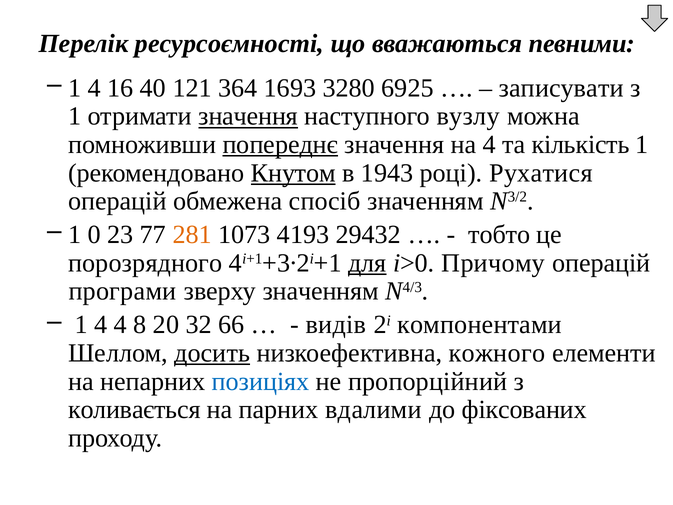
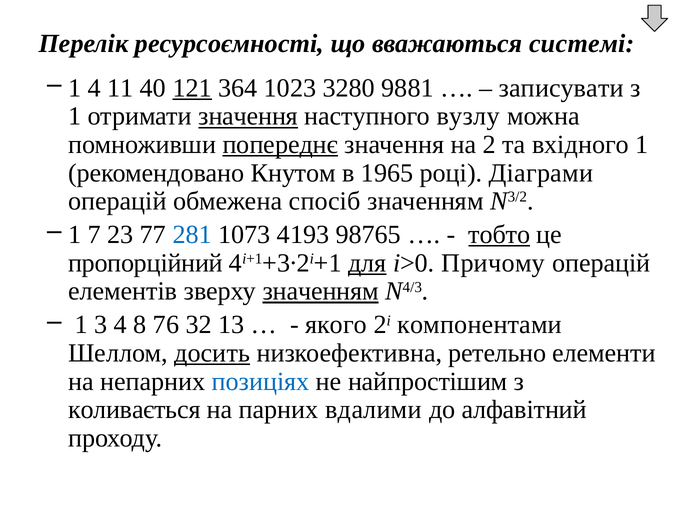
певними: певними -> системі
16: 16 -> 11
121 underline: none -> present
1693: 1693 -> 1023
6925: 6925 -> 9881
на 4: 4 -> 2
кількість: кількість -> вхідного
Кнутом underline: present -> none
1943: 1943 -> 1965
Рухатися: Рухатися -> Діаграми
0: 0 -> 7
281 colour: orange -> blue
29432: 29432 -> 98765
тобто underline: none -> present
порозрядного: порозрядного -> пропорційний
програми: програми -> елементів
значенням at (321, 291) underline: none -> present
1 4: 4 -> 3
20: 20 -> 76
66: 66 -> 13
видів: видів -> якого
кожного: кожного -> ретельно
пропорційний: пропорційний -> найпростішим
фіксованих: фіксованих -> алфавітний
